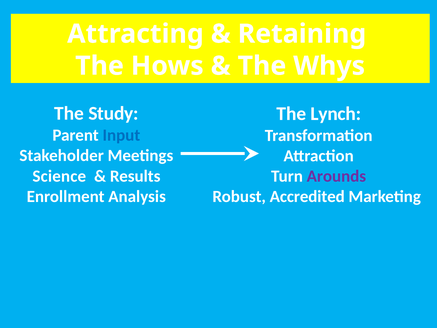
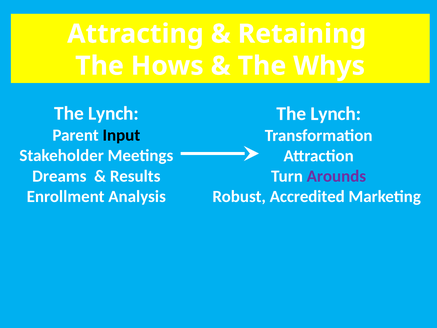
Study at (113, 113): Study -> Lynch
Input colour: blue -> black
Science: Science -> Dreams
